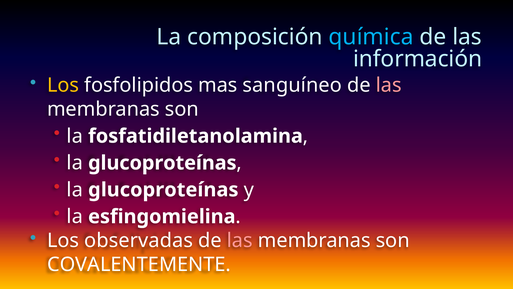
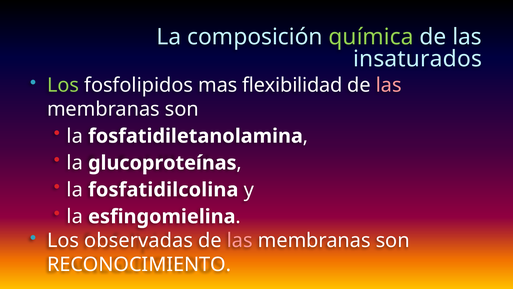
química colour: light blue -> light green
información: información -> insaturados
Los at (63, 85) colour: yellow -> light green
sanguíneo: sanguíneo -> flexibilidad
glucoproteínas at (163, 190): glucoproteínas -> fosfatidilcolina
COVALENTEMENTE: COVALENTEMENTE -> RECONOCIMIENTO
